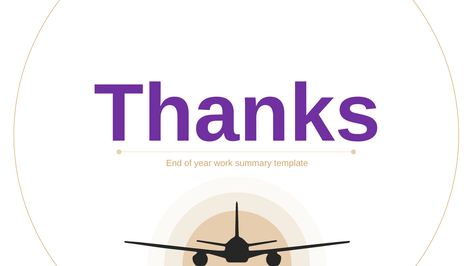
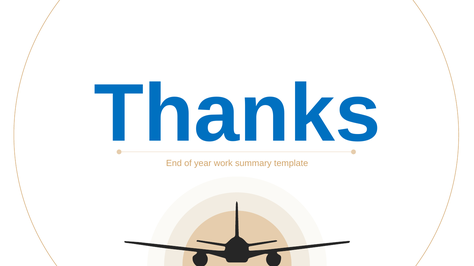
Thanks colour: purple -> blue
